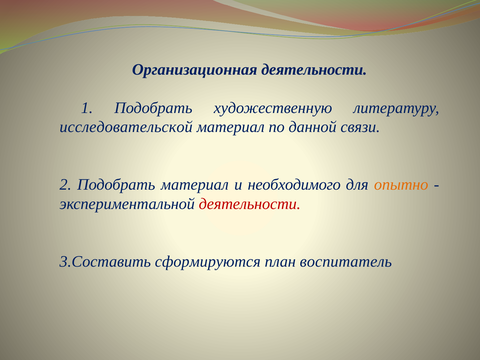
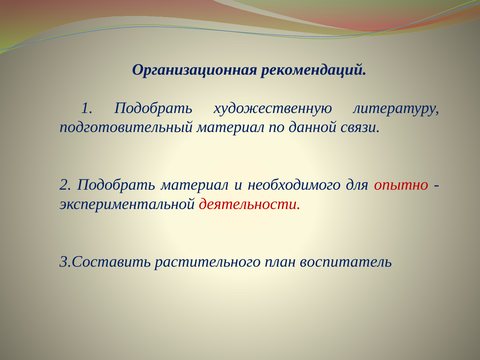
Организационная деятельности: деятельности -> рекомендаций
исследовательской: исследовательской -> подготовительный
опытно colour: orange -> red
сформируются: сформируются -> растительного
